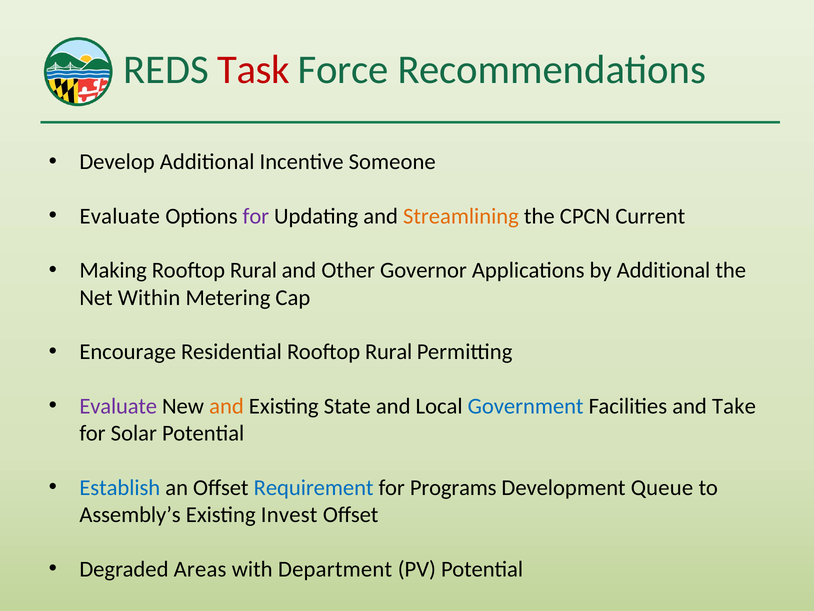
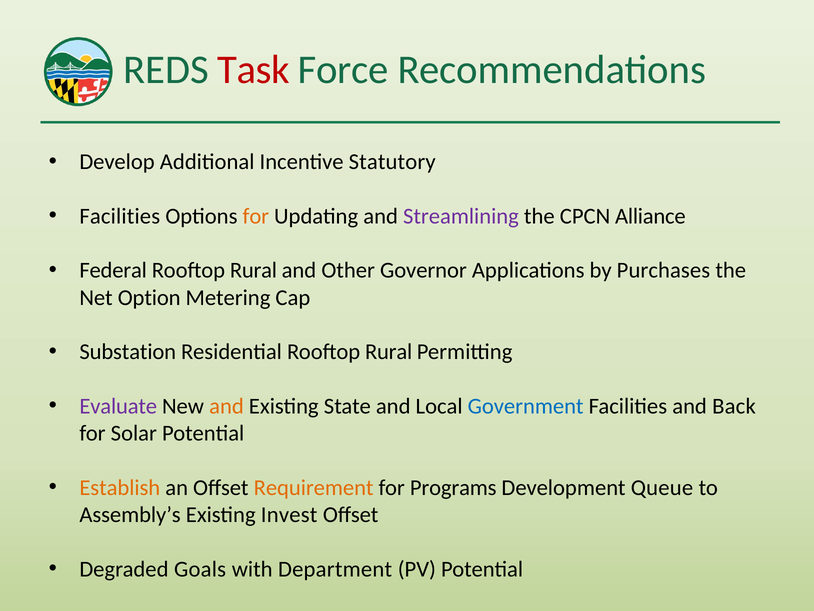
Someone: Someone -> Statutory
Evaluate at (120, 216): Evaluate -> Facilities
for at (256, 216) colour: purple -> orange
Streamlining colour: orange -> purple
Current: Current -> Alliance
Making: Making -> Federal
by Additional: Additional -> Purchases
Within: Within -> Option
Encourage: Encourage -> Substation
Take: Take -> Back
Establish colour: blue -> orange
Requirement colour: blue -> orange
Areas: Areas -> Goals
